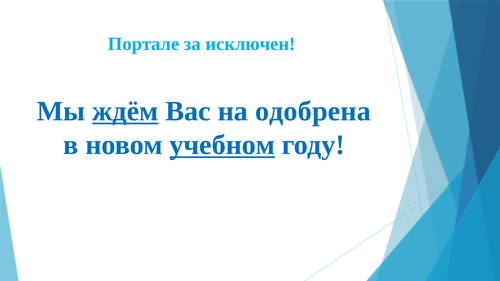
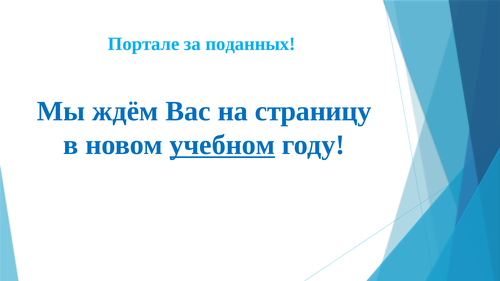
исключен: исключен -> поданных
ждём underline: present -> none
одобрена: одобрена -> страницу
